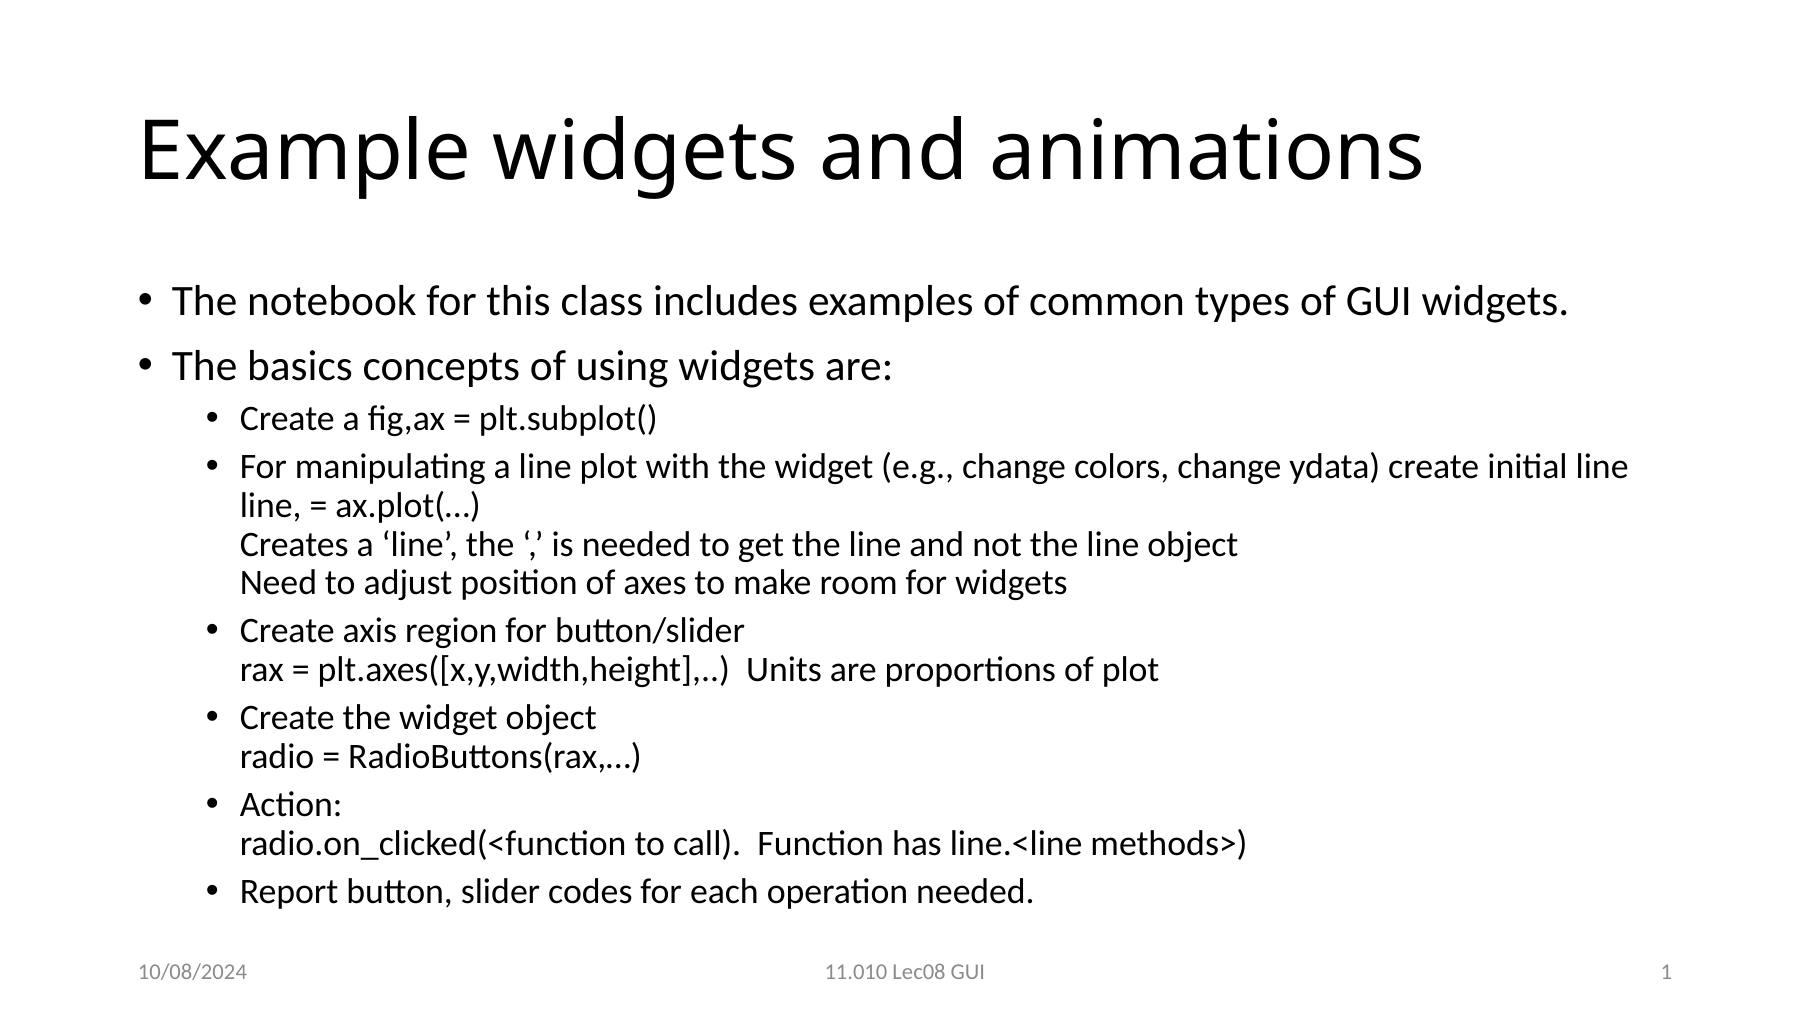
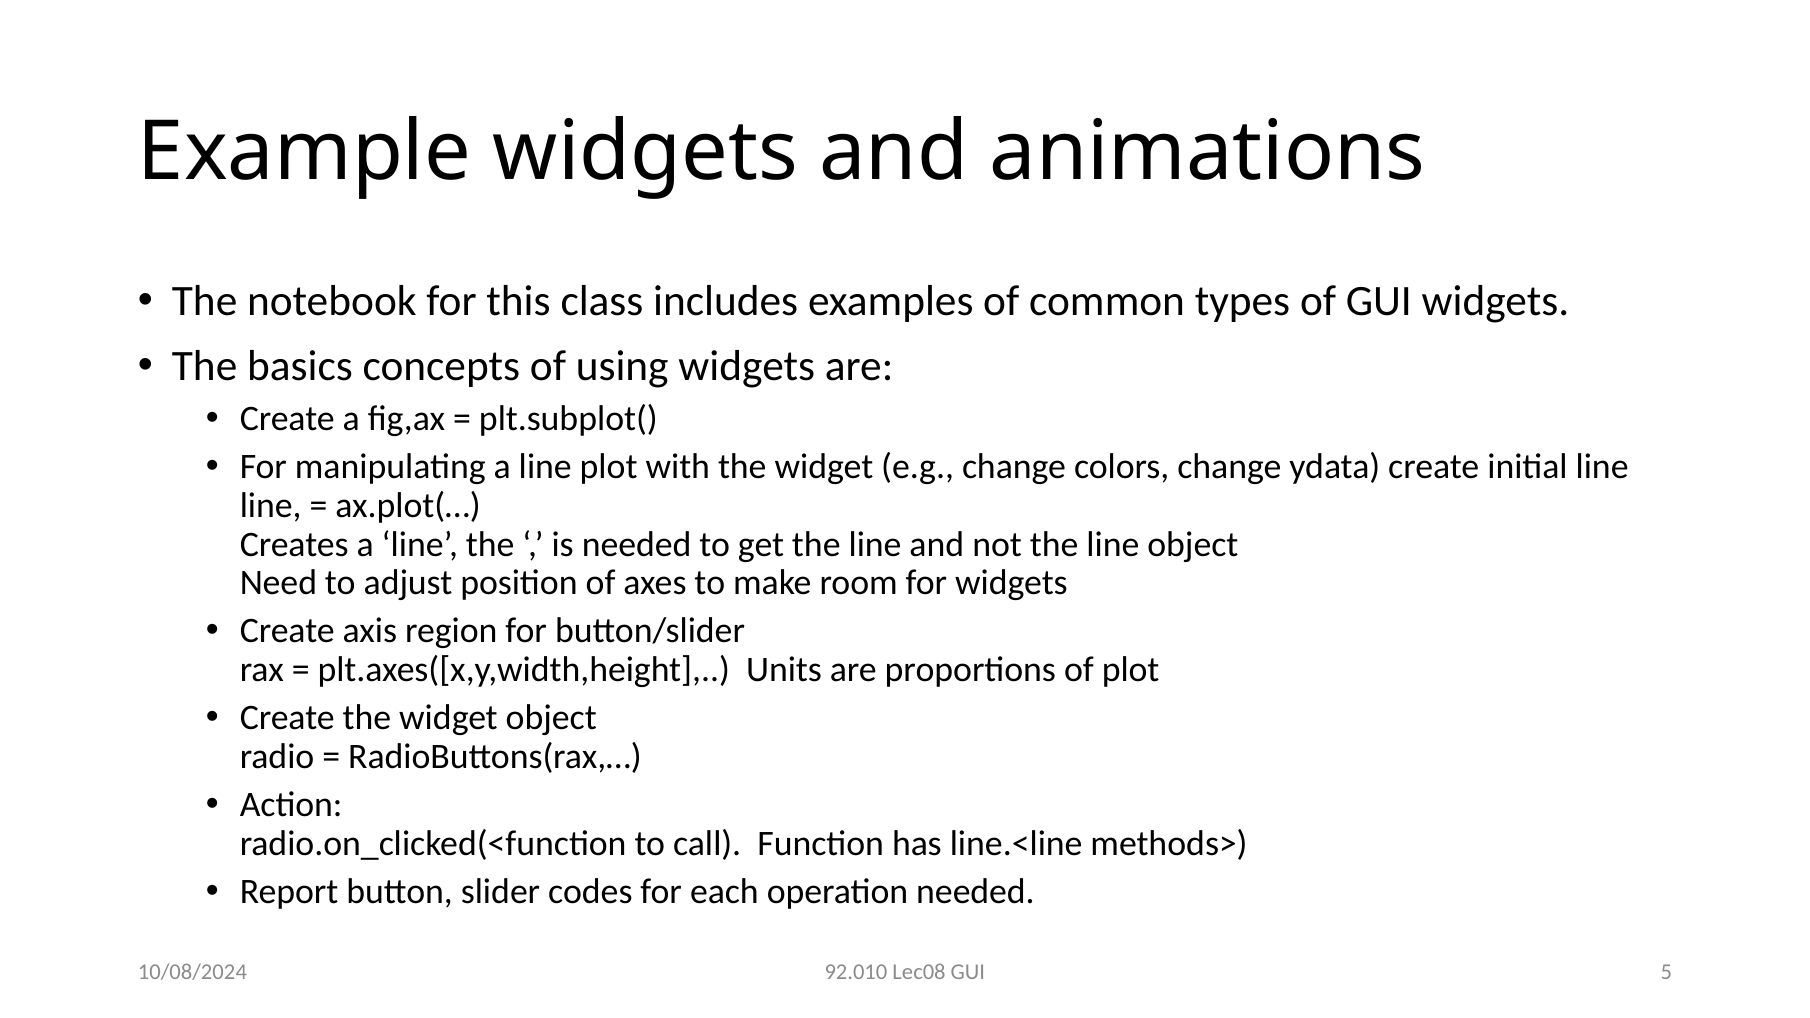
11.010: 11.010 -> 92.010
1: 1 -> 5
